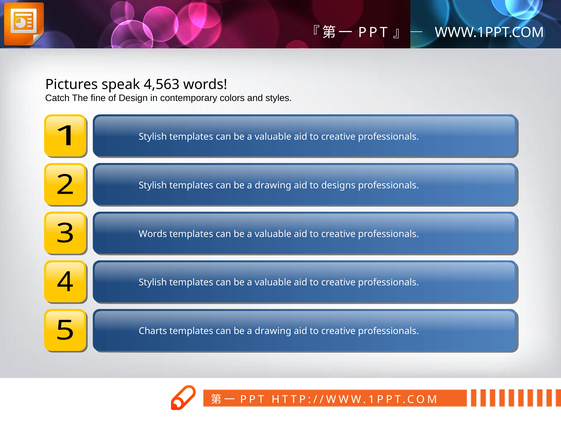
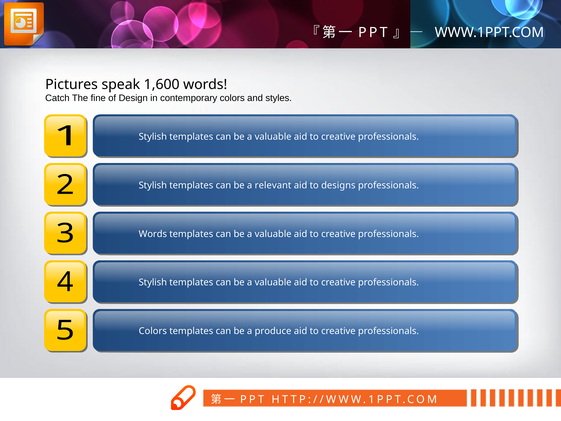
4,563: 4,563 -> 1,600
drawing at (273, 185): drawing -> relevant
Charts at (153, 331): Charts -> Colors
drawing at (273, 331): drawing -> produce
